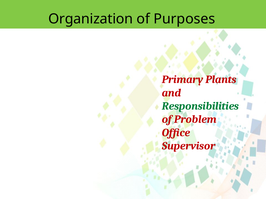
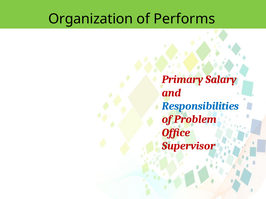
Purposes: Purposes -> Performs
Plants: Plants -> Salary
Responsibilities colour: green -> blue
